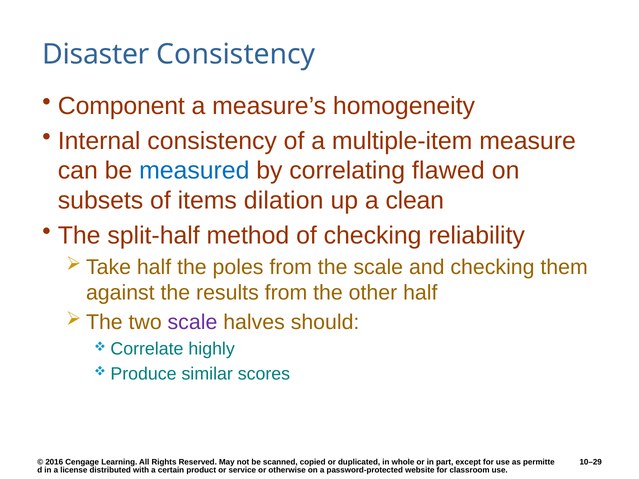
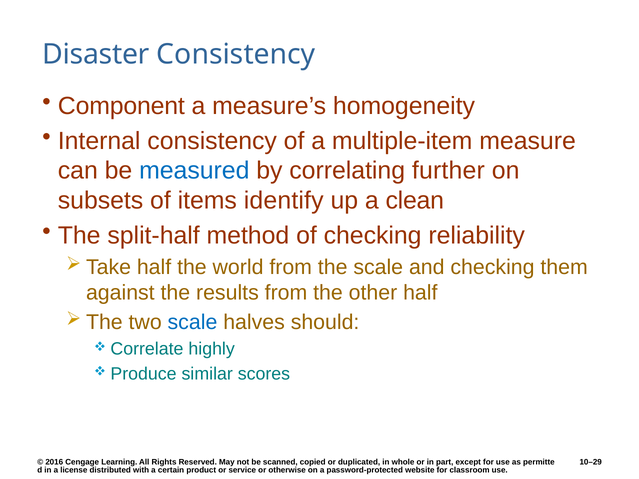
flawed: flawed -> further
dilation: dilation -> identify
poles: poles -> world
scale at (192, 323) colour: purple -> blue
